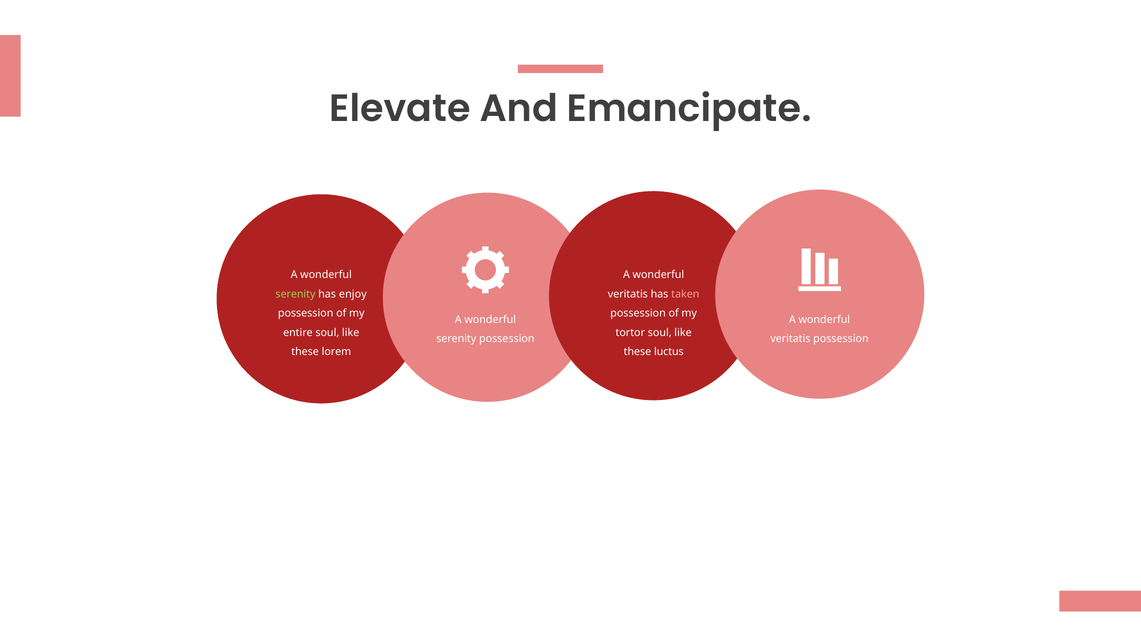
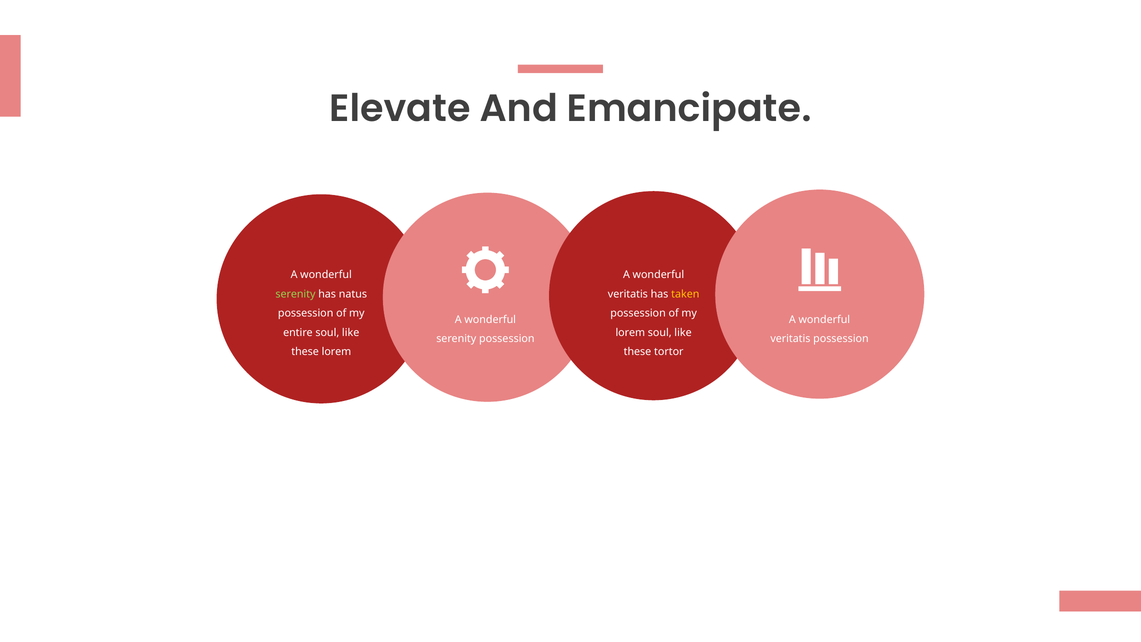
enjoy: enjoy -> natus
taken colour: pink -> yellow
tortor at (630, 332): tortor -> lorem
luctus: luctus -> tortor
